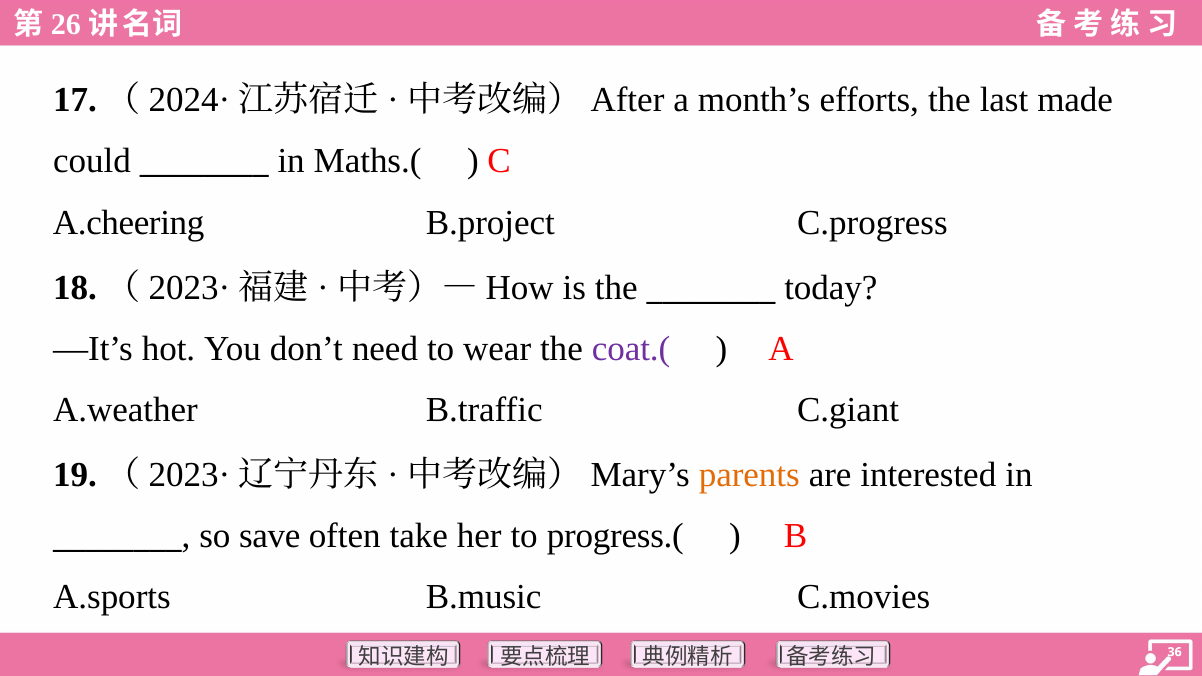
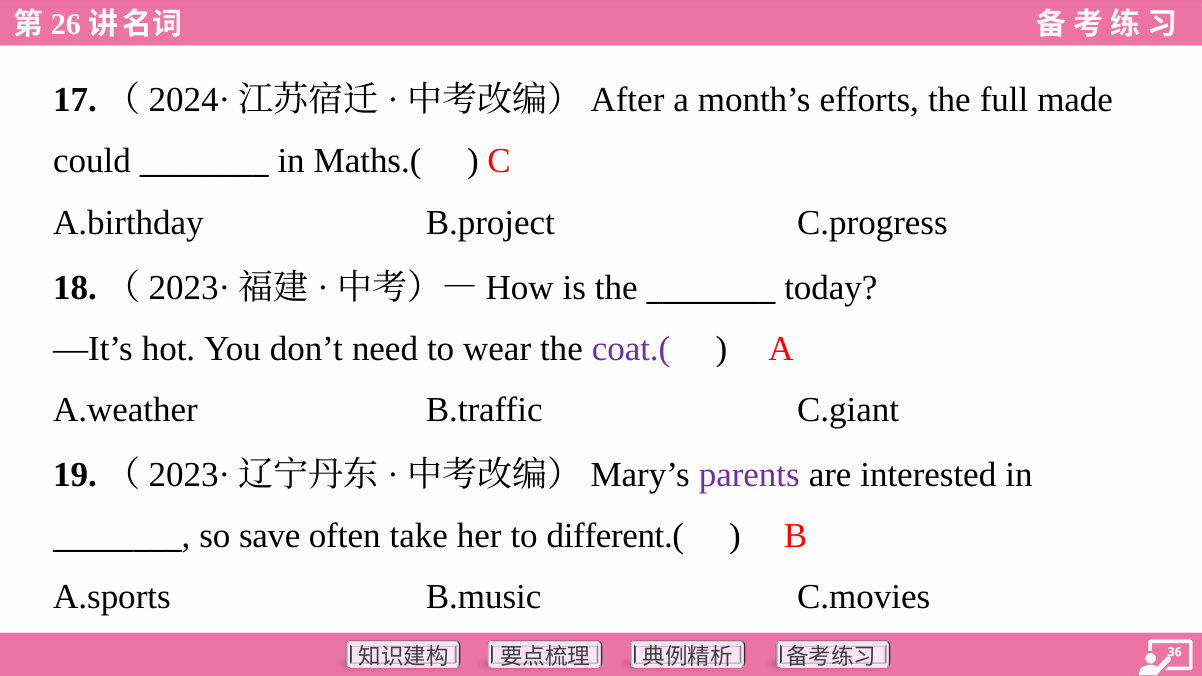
last: last -> full
A.cheering: A.cheering -> A.birthday
parents colour: orange -> purple
progress.(: progress.( -> different.(
